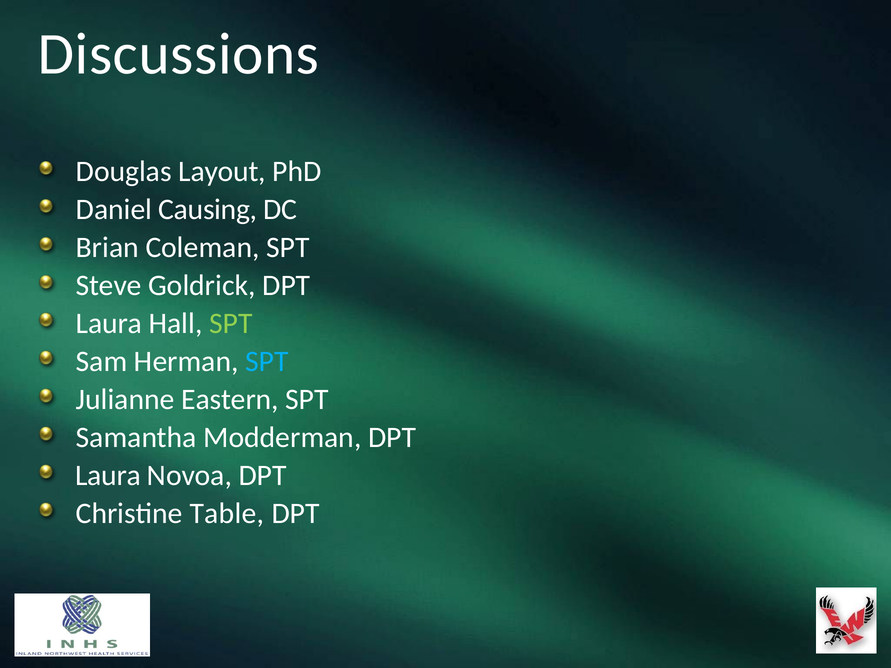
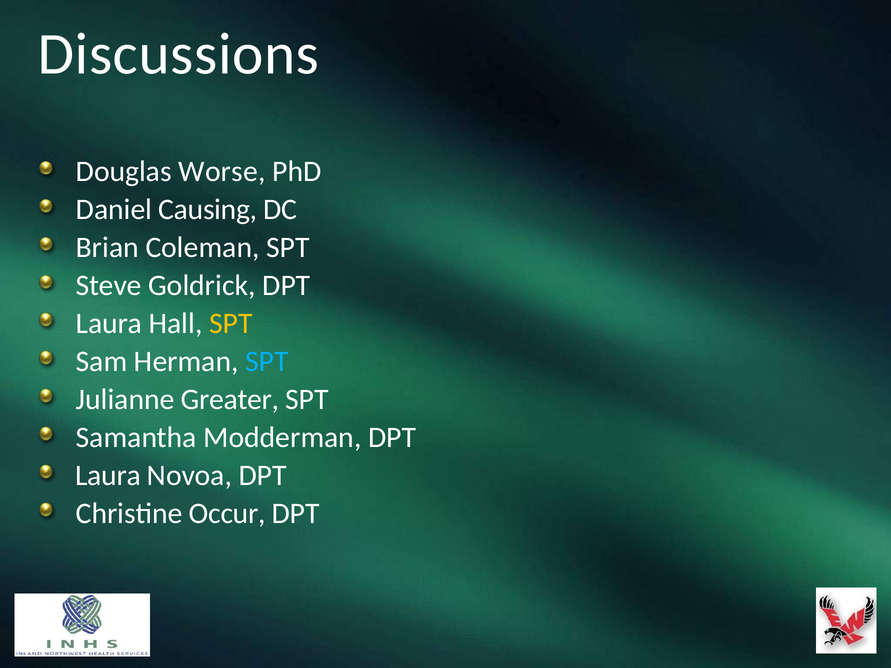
Layout: Layout -> Worse
SPT at (231, 324) colour: light green -> yellow
Eastern: Eastern -> Greater
Table: Table -> Occur
